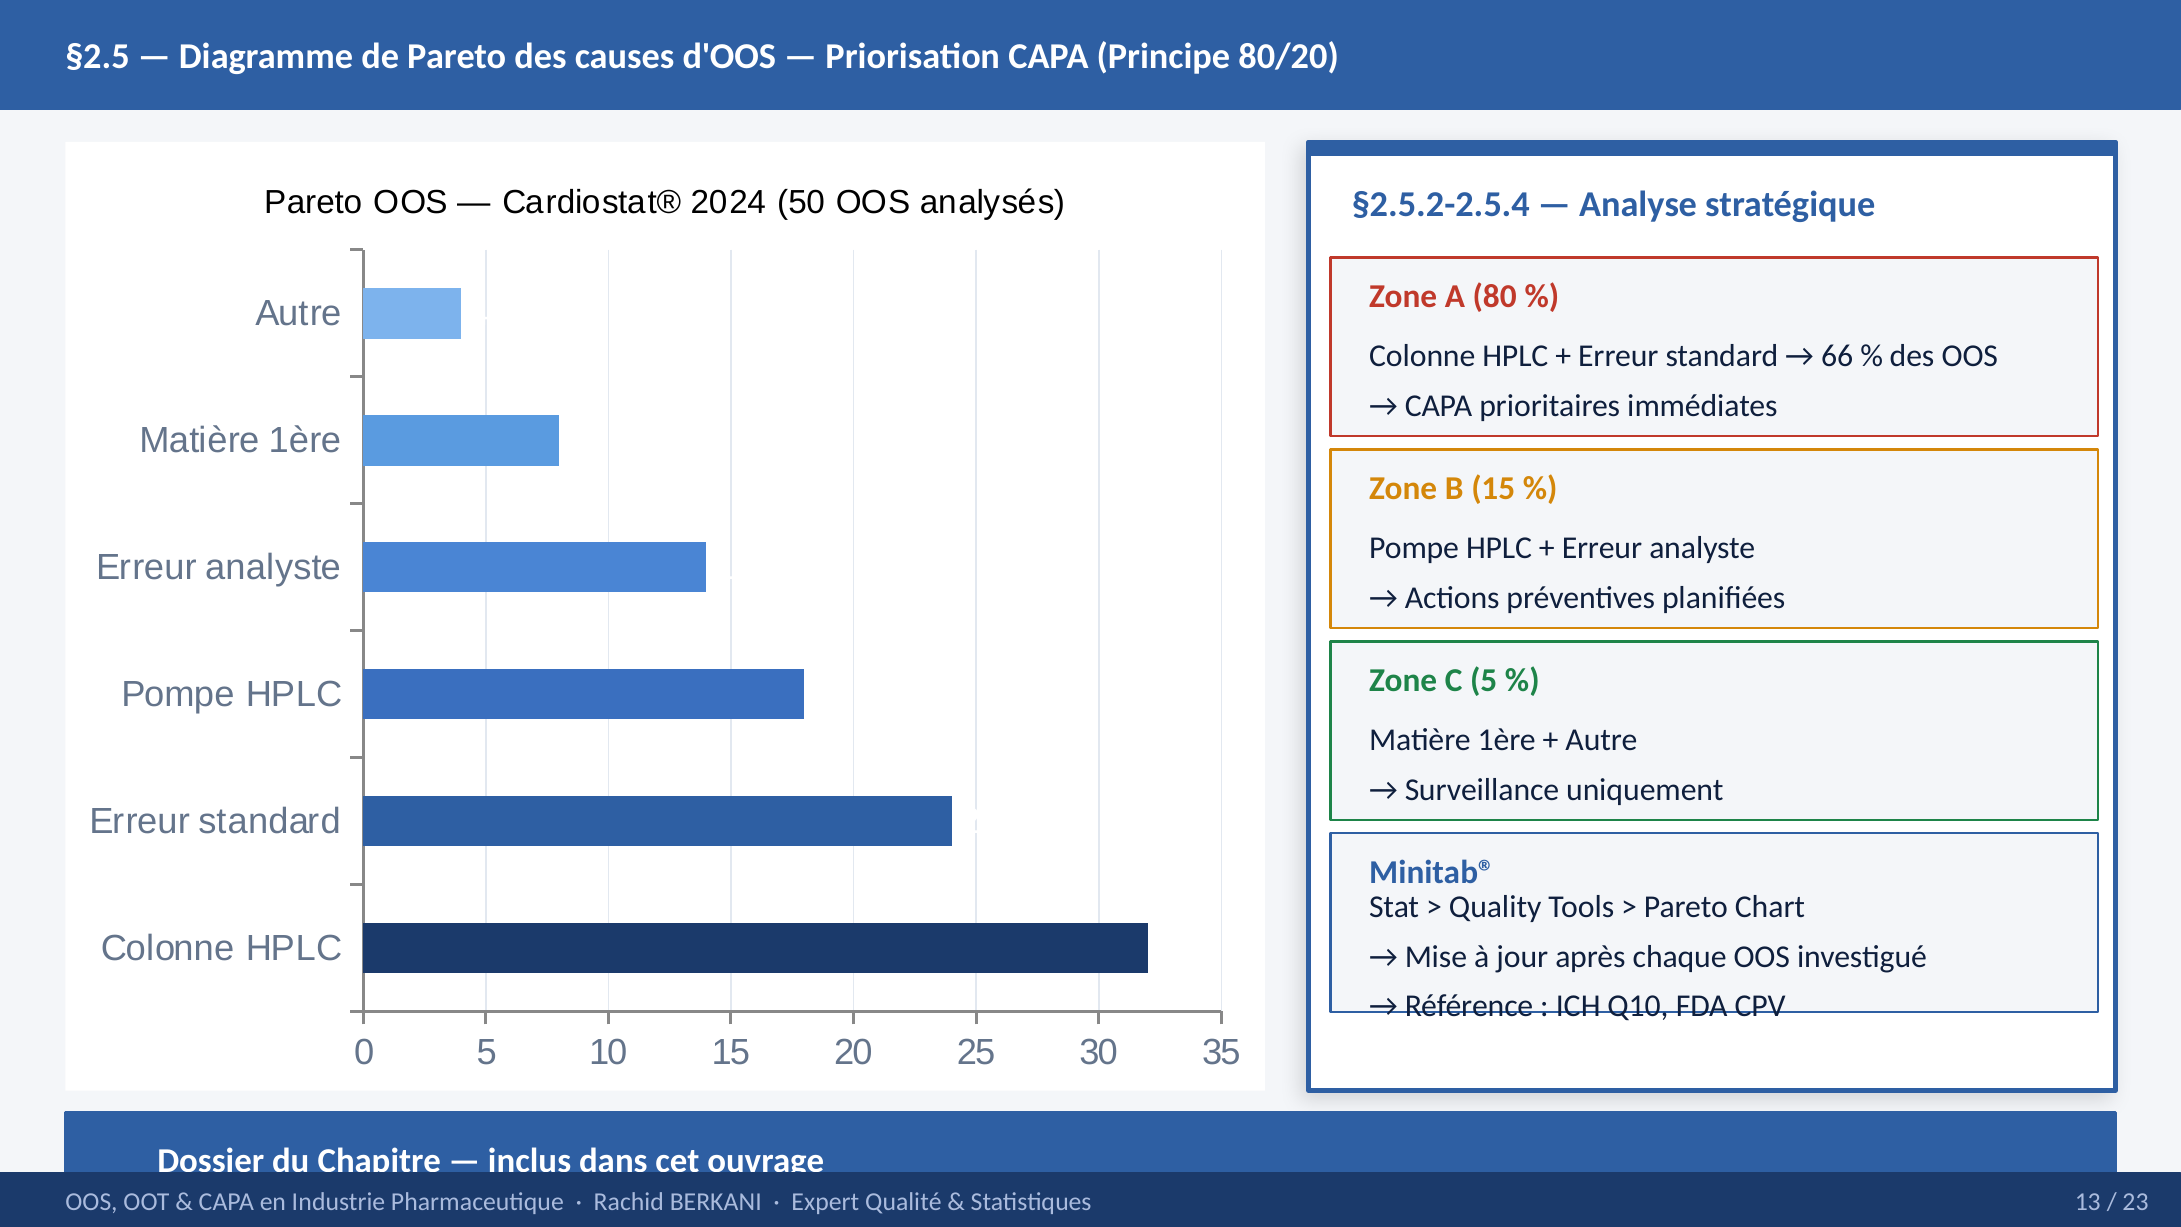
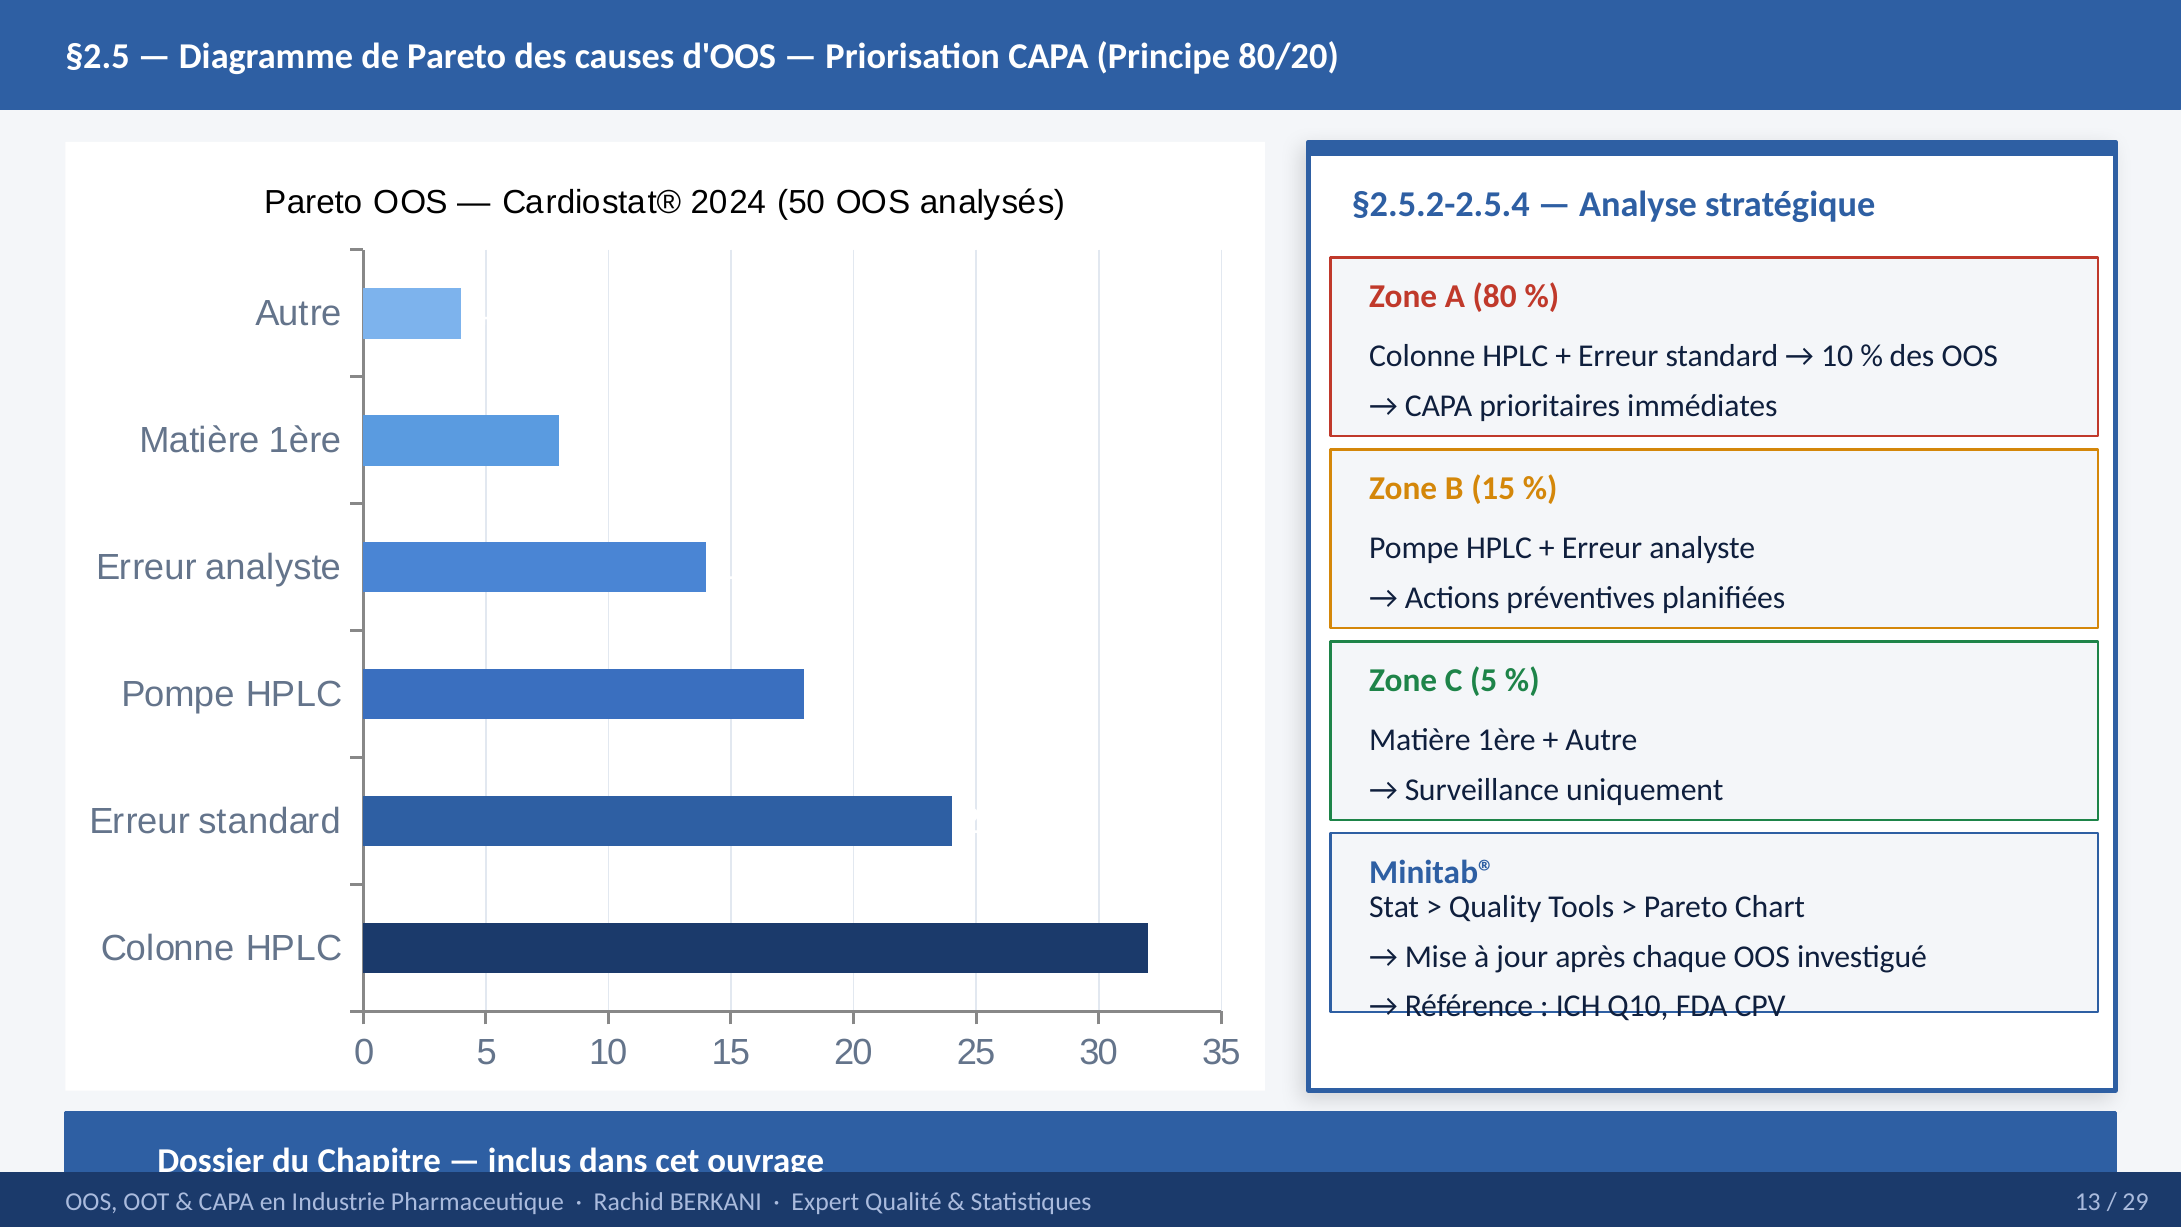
66 at (1837, 356): 66 -> 10
23: 23 -> 29
